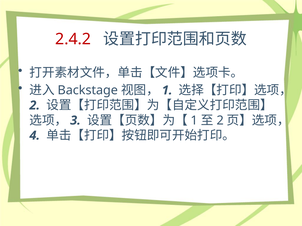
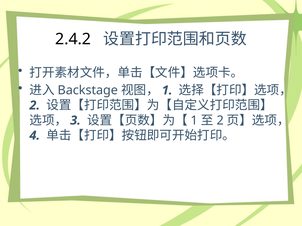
2.4.2 colour: red -> black
